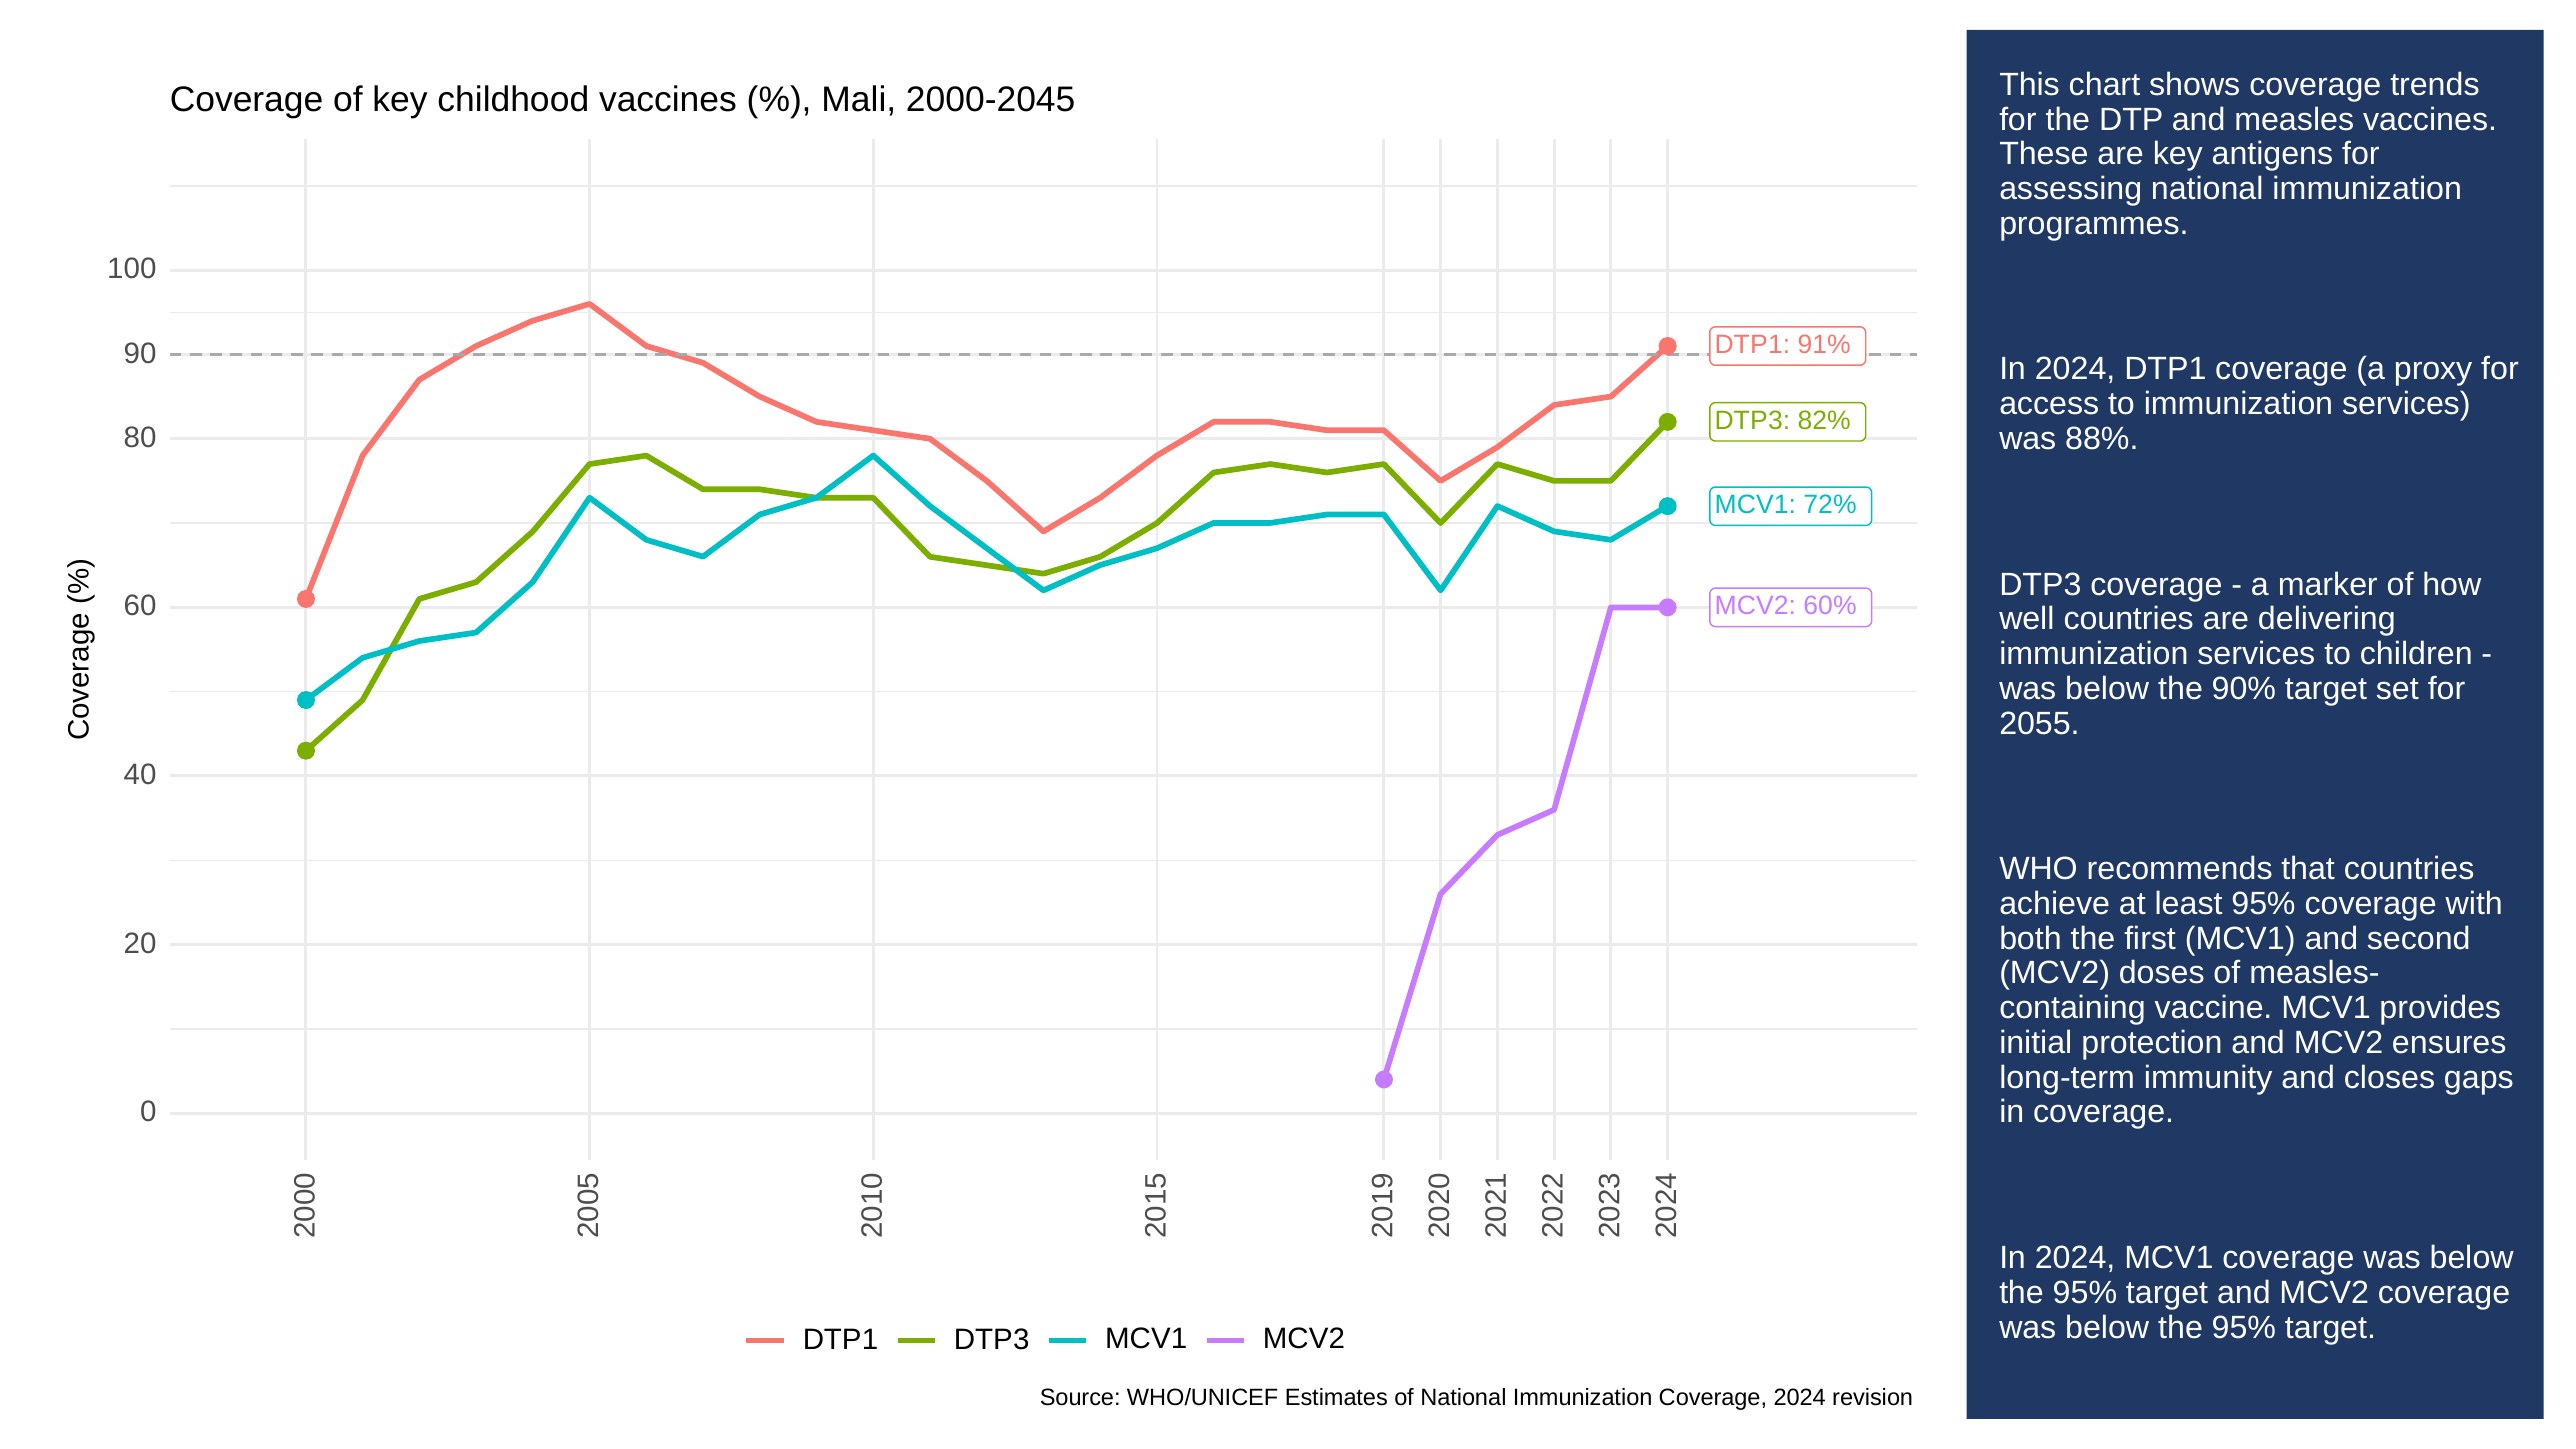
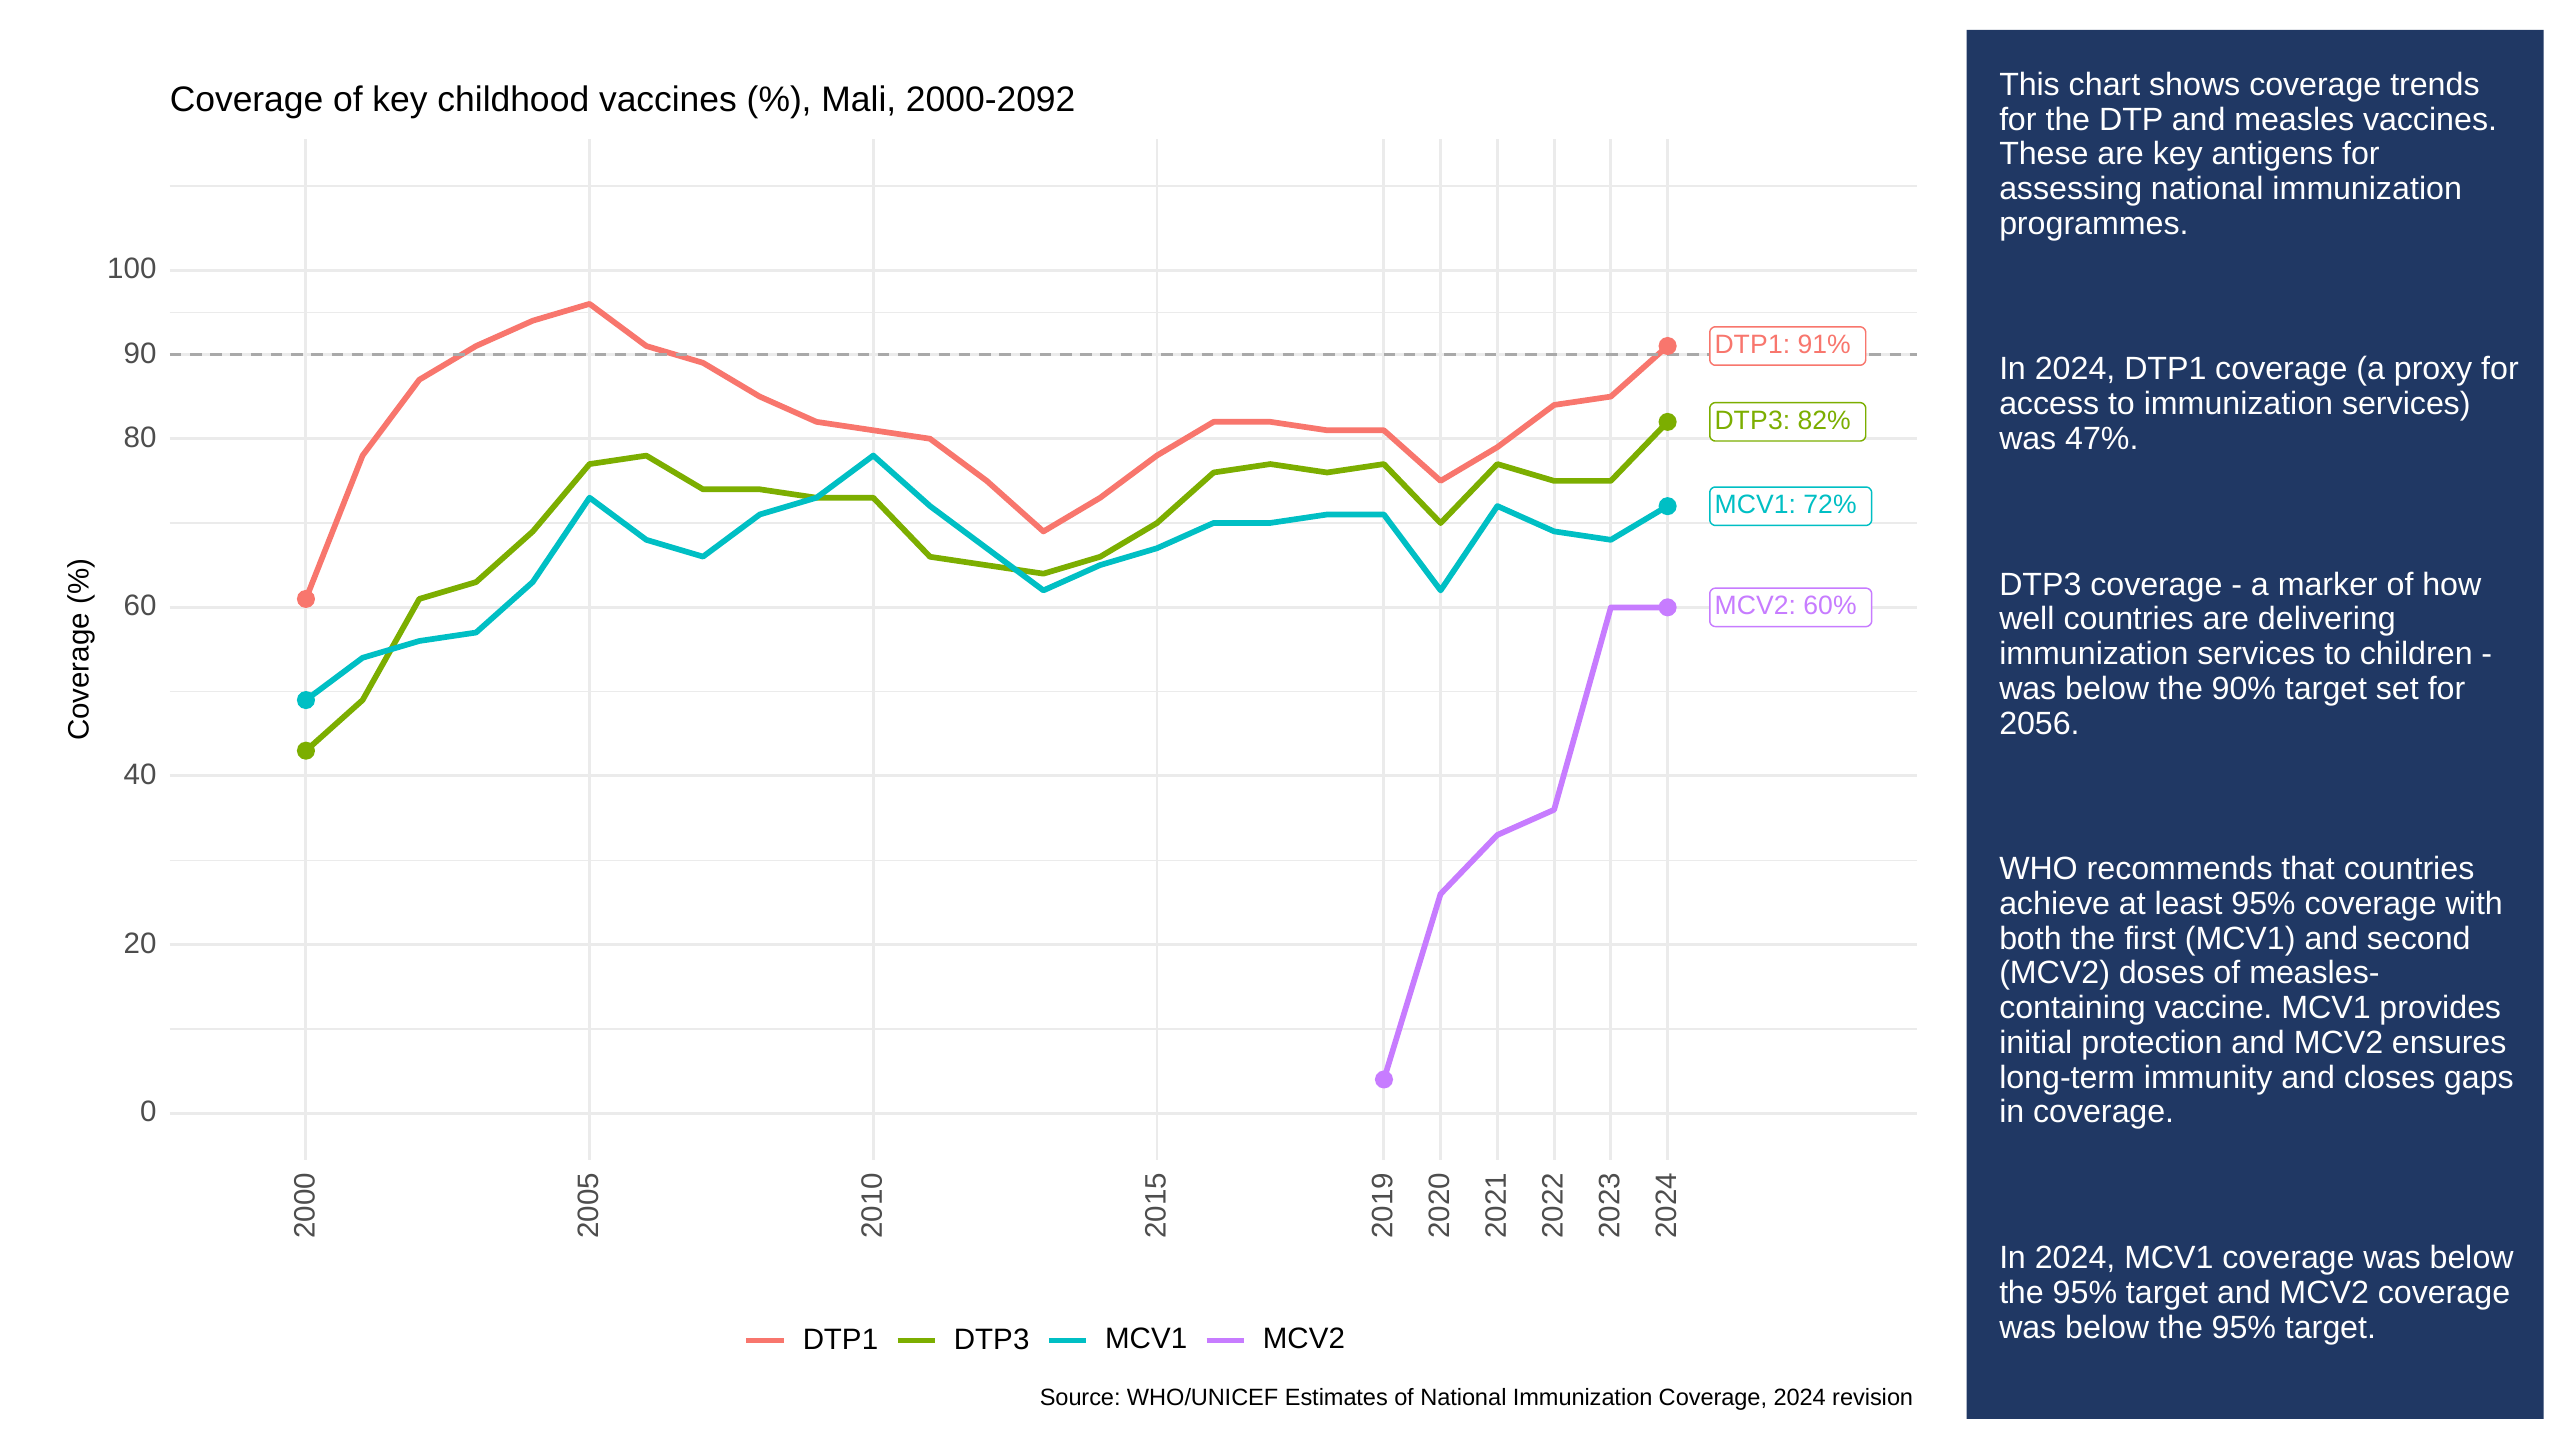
2000-2045: 2000-2045 -> 2000-2092
88%: 88% -> 47%
2055: 2055 -> 2056
